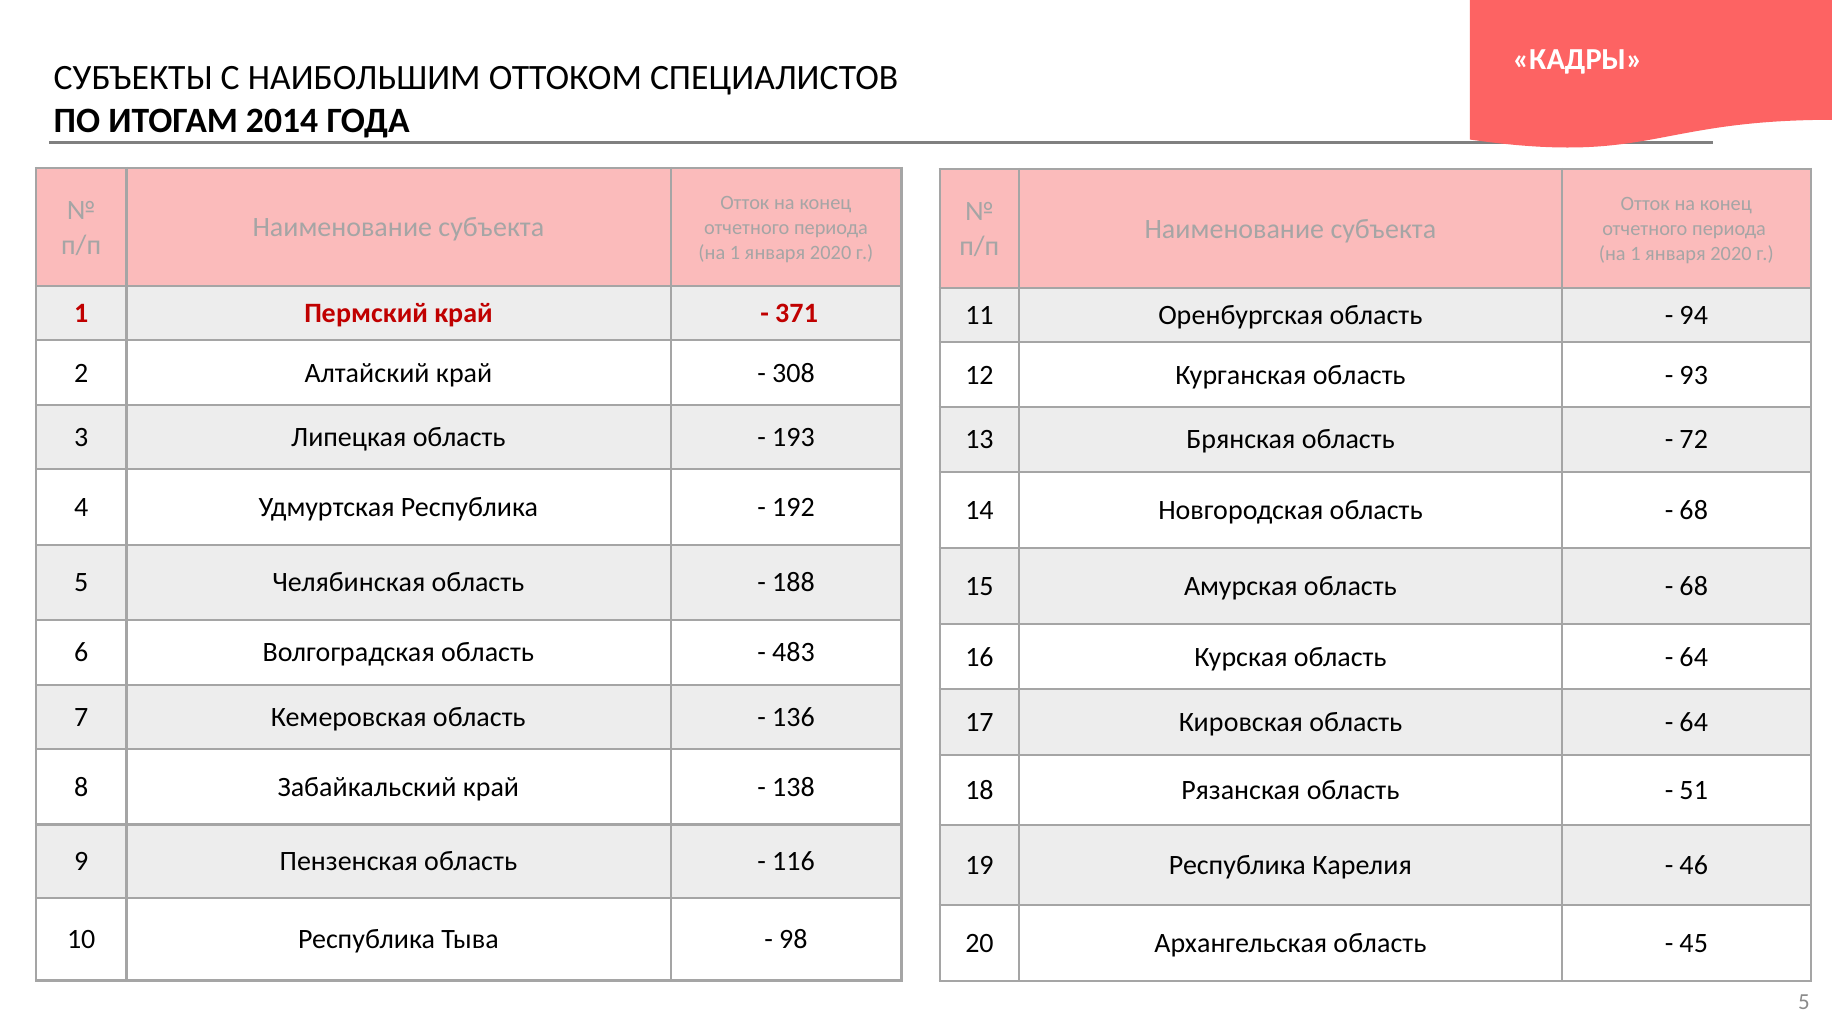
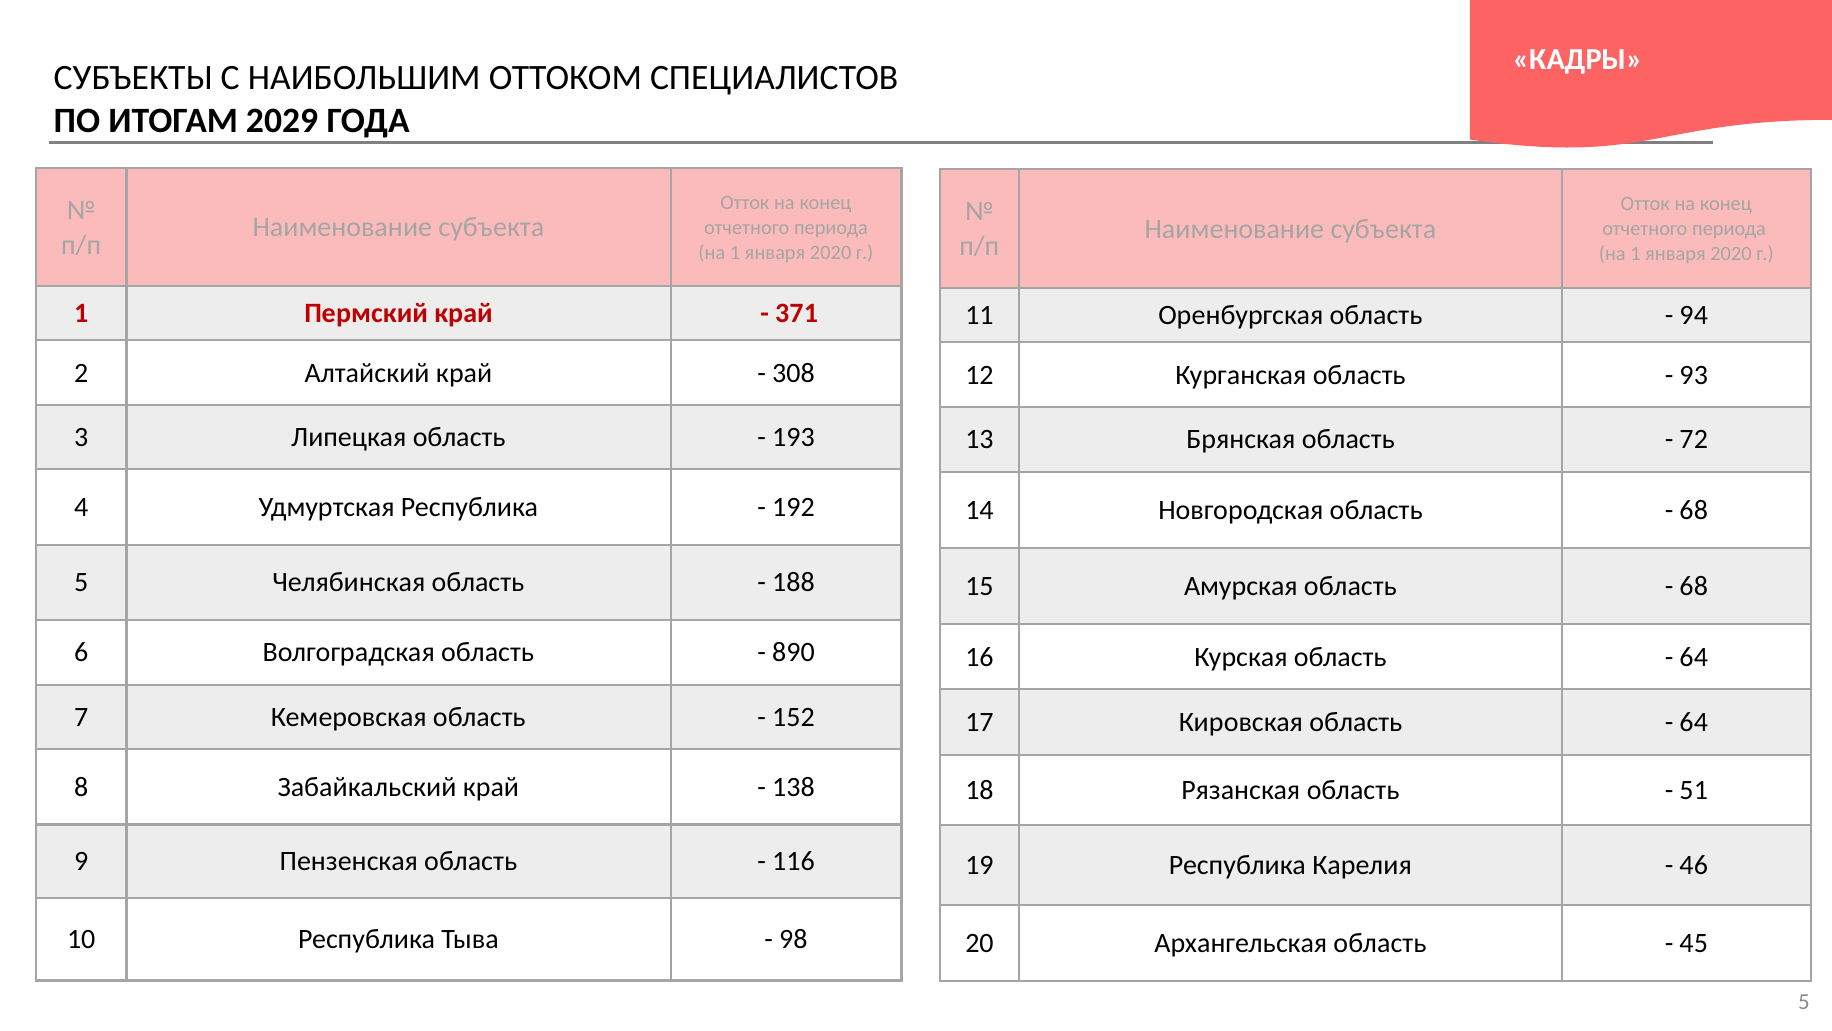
2014: 2014 -> 2029
483: 483 -> 890
136: 136 -> 152
